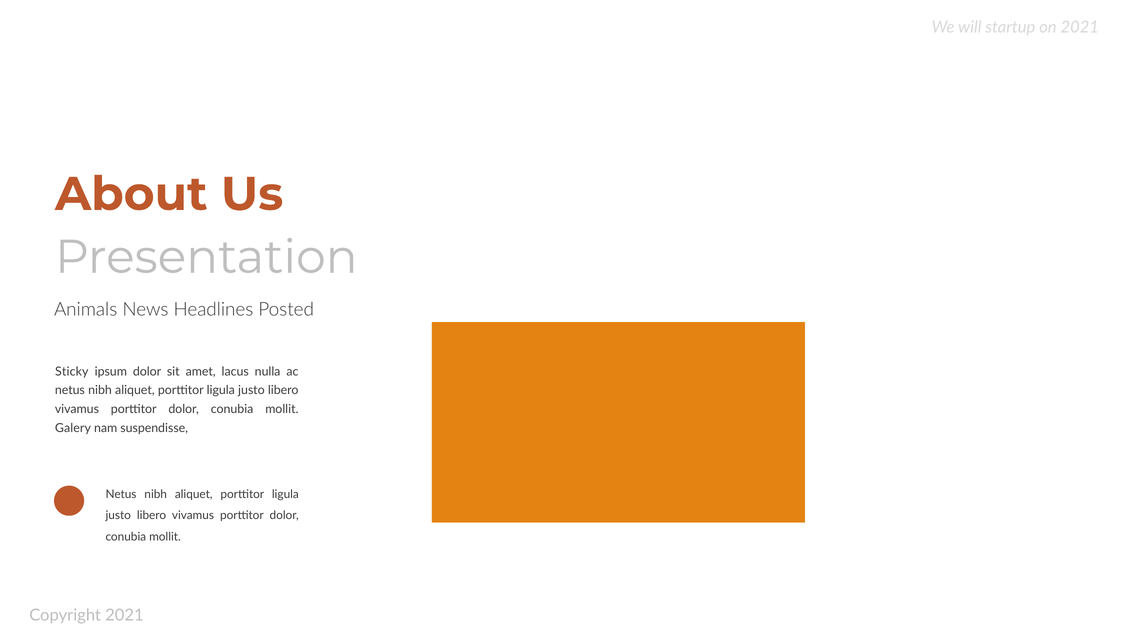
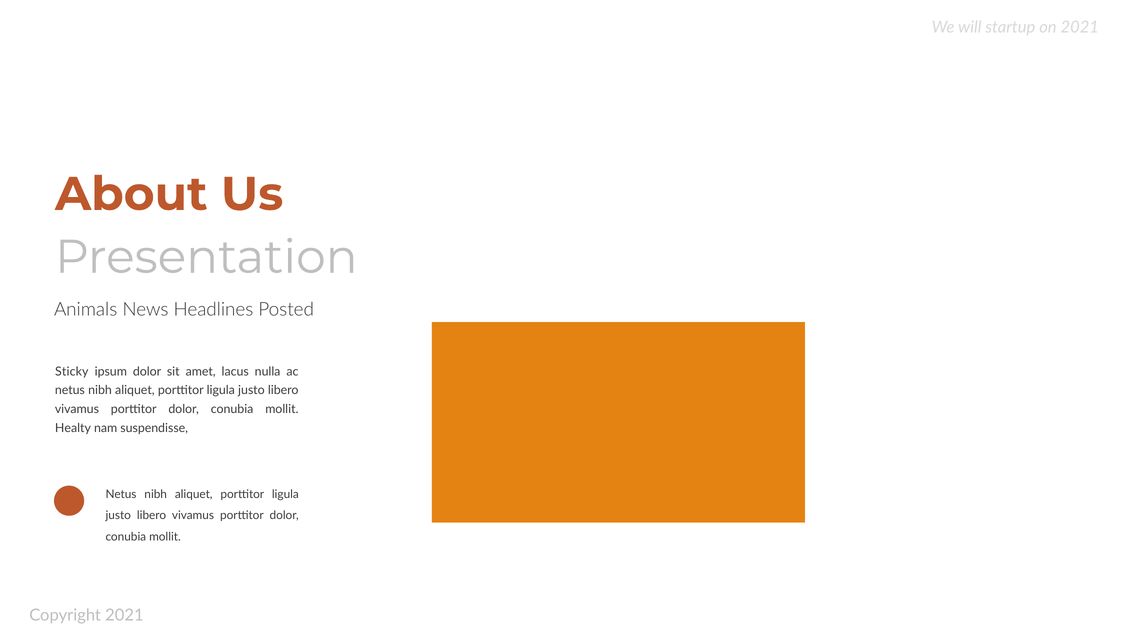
Galery: Galery -> Healty
